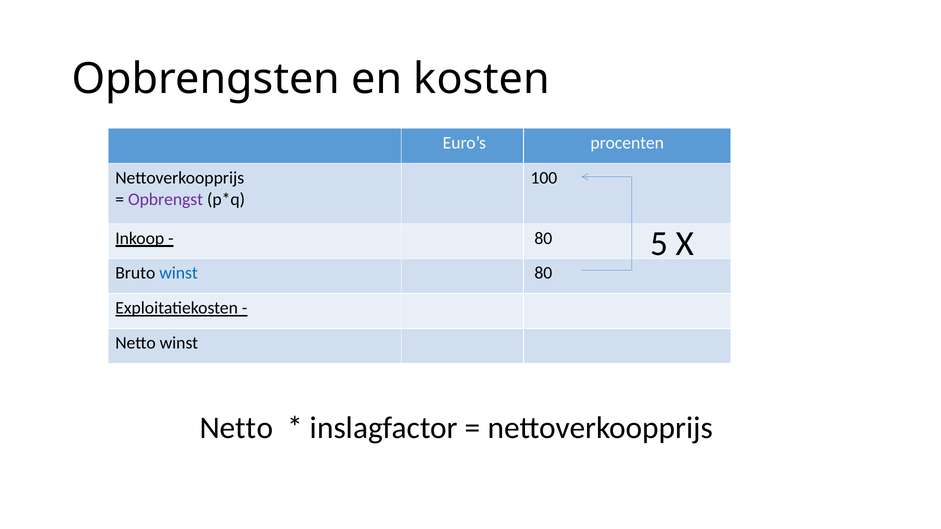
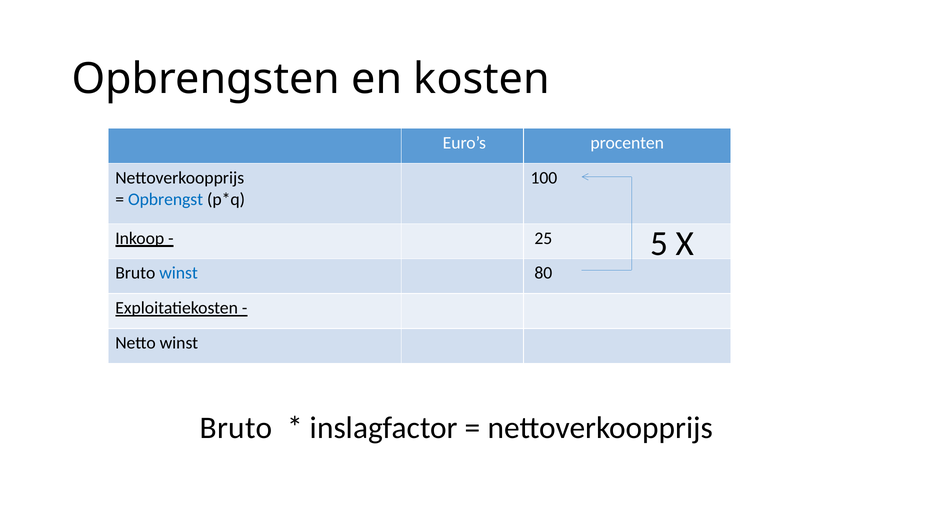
Opbrengst colour: purple -> blue
80 at (543, 238): 80 -> 25
Netto at (236, 428): Netto -> Bruto
